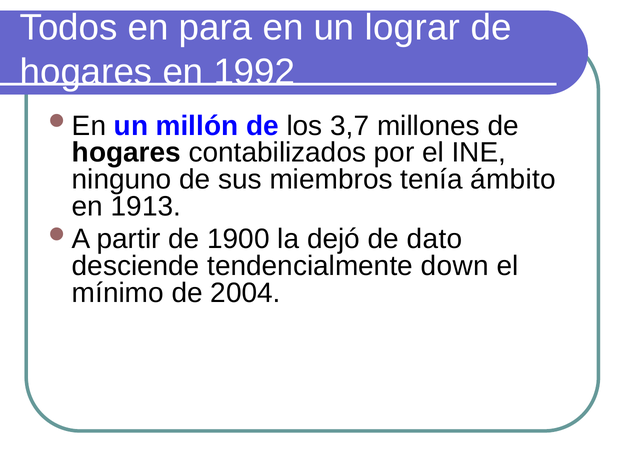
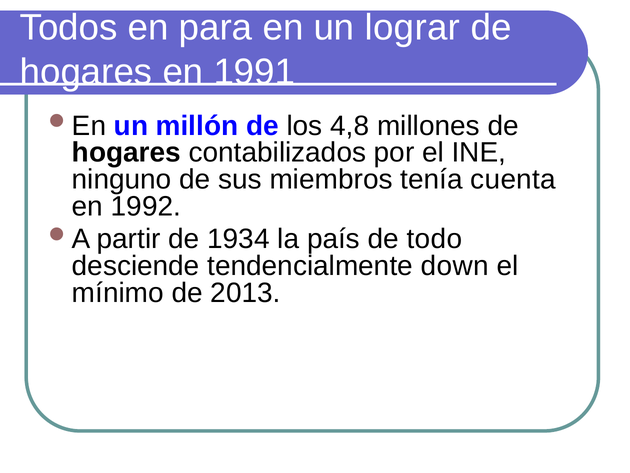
1992: 1992 -> 1991
3,7: 3,7 -> 4,8
ámbito: ámbito -> cuenta
1913: 1913 -> 1992
1900: 1900 -> 1934
dejó: dejó -> país
dato: dato -> todo
2004: 2004 -> 2013
